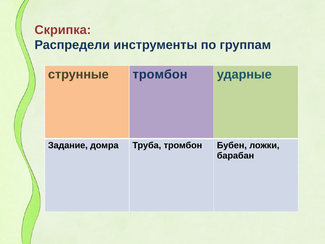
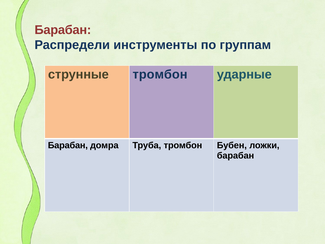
Скрипка at (63, 30): Скрипка -> Барабан
Задание at (68, 145): Задание -> Барабан
